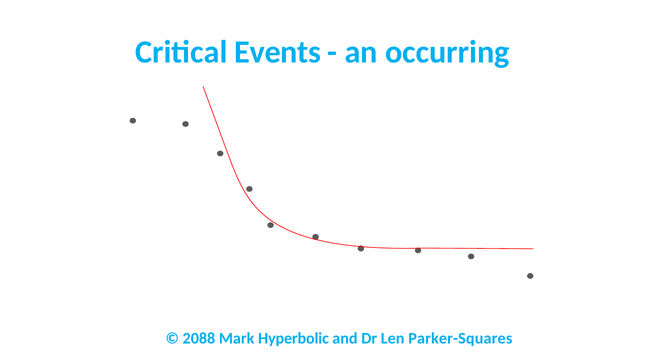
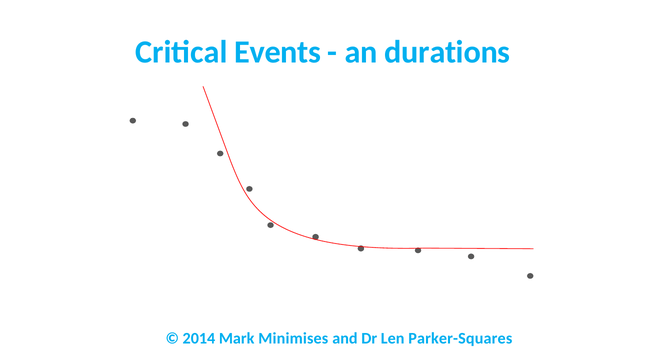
occurring: occurring -> durations
2088: 2088 -> 2014
Hyperbolic: Hyperbolic -> Minimises
